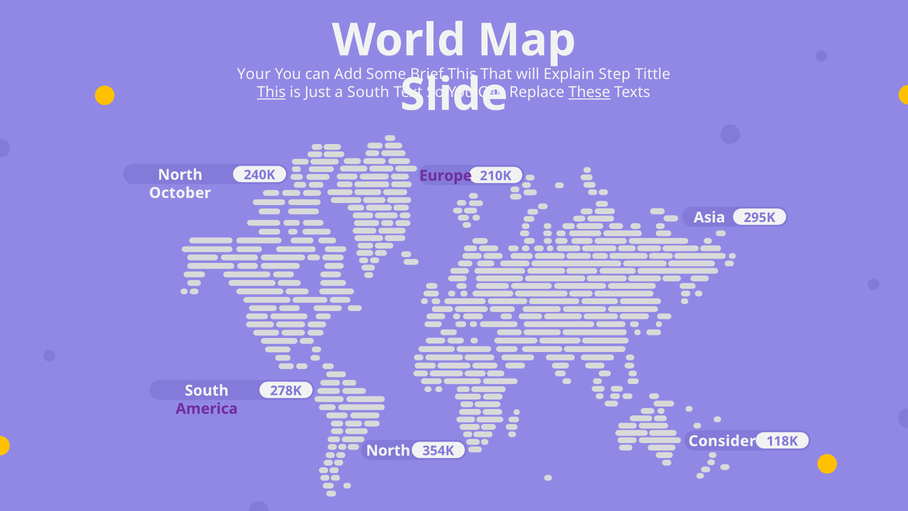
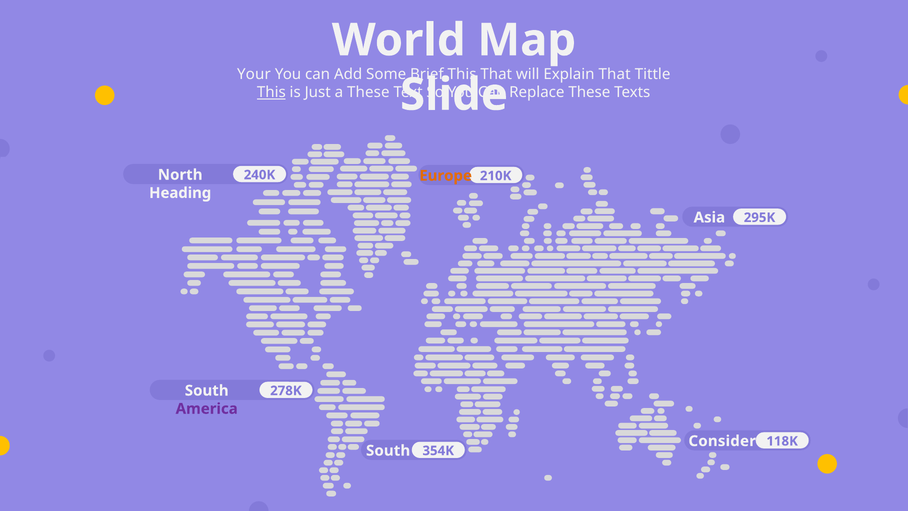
Explain Step: Step -> That
a South: South -> These
These at (589, 92) underline: present -> none
Europe colour: purple -> orange
October: October -> Heading
North at (388, 450): North -> South
